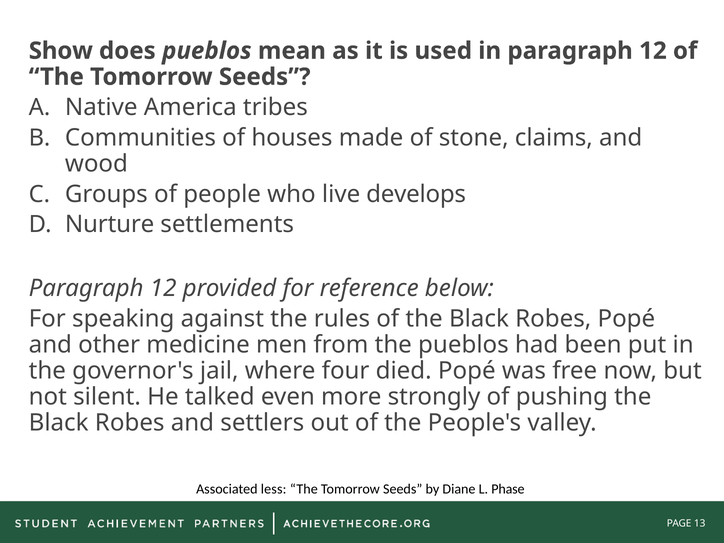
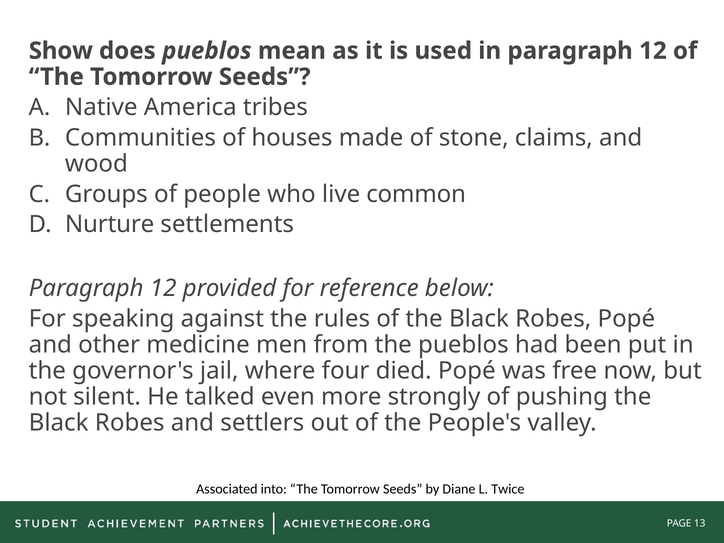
develops: develops -> common
less: less -> into
Phase: Phase -> Twice
